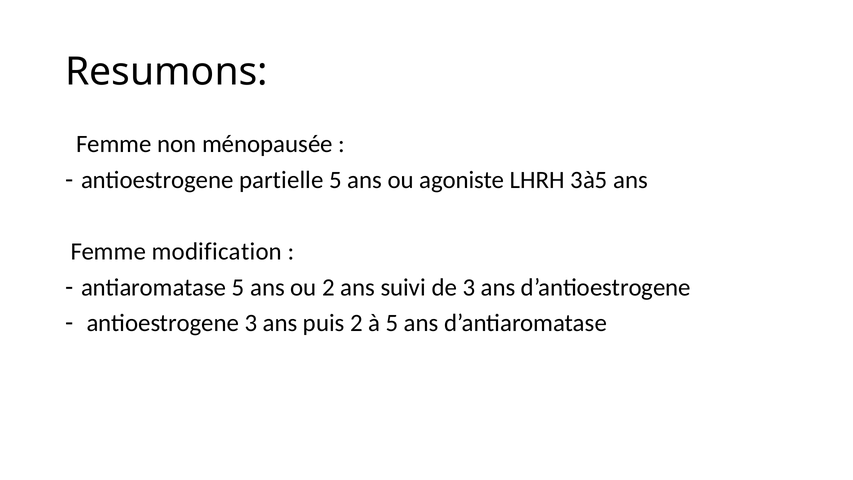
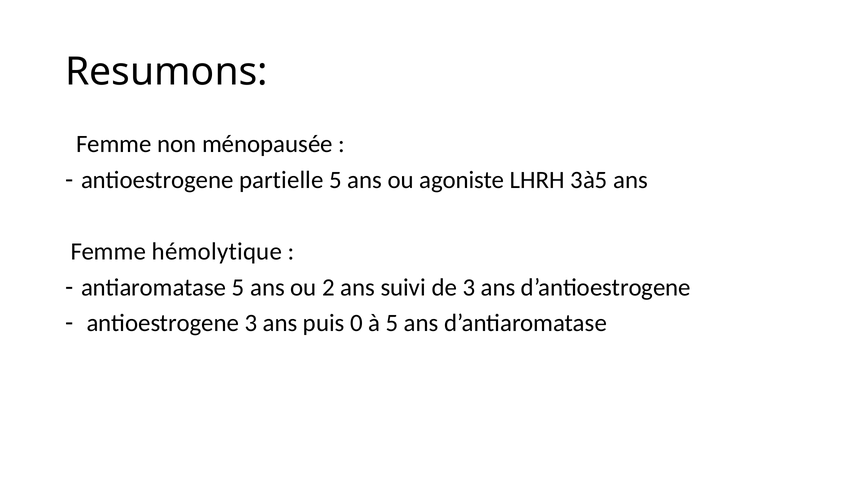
modification: modification -> hémolytique
puis 2: 2 -> 0
